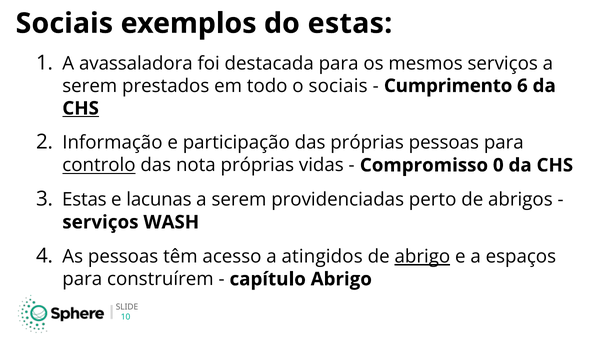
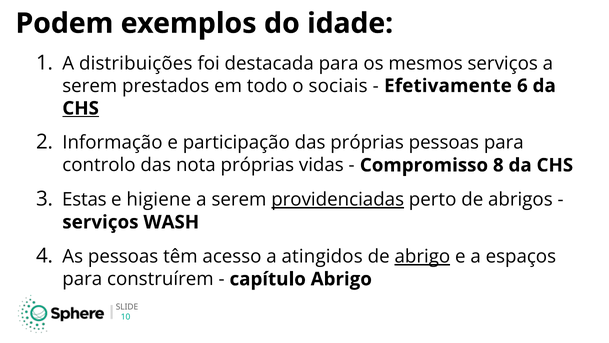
Sociais at (64, 23): Sociais -> Podem
do estas: estas -> idade
avassaladora: avassaladora -> distribuições
Cumprimento: Cumprimento -> Efetivamente
controlo underline: present -> none
0: 0 -> 8
lacunas: lacunas -> higiene
providenciadas underline: none -> present
